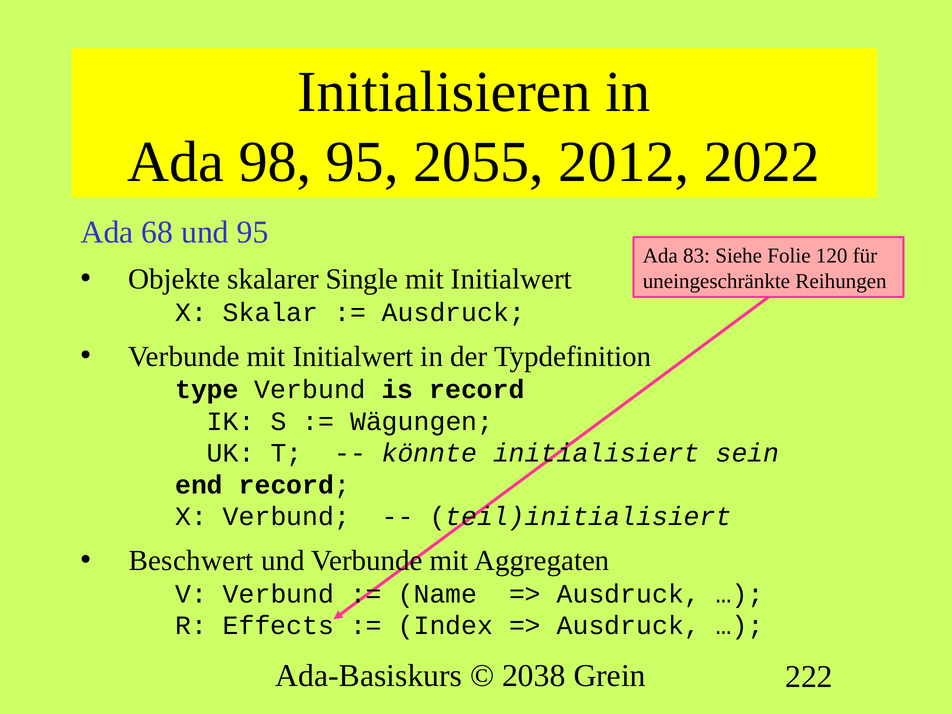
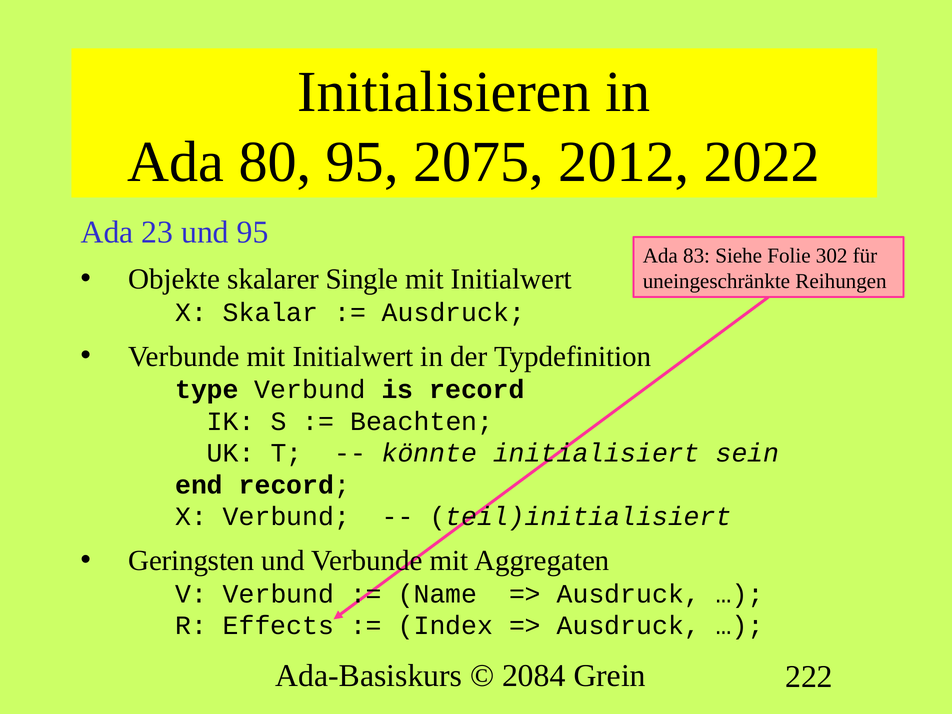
98: 98 -> 80
2055: 2055 -> 2075
68: 68 -> 23
120: 120 -> 302
Wägungen: Wägungen -> Beachten
Beschwert: Beschwert -> Geringsten
2038: 2038 -> 2084
